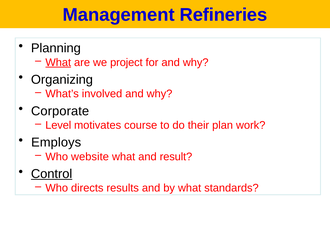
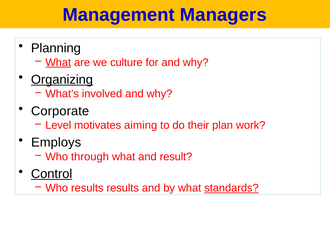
Refineries: Refineries -> Managers
project: project -> culture
Organizing underline: none -> present
course: course -> aiming
website: website -> through
Who directs: directs -> results
standards underline: none -> present
